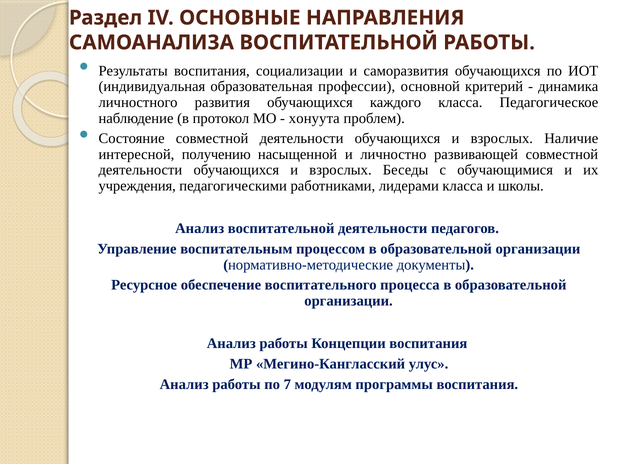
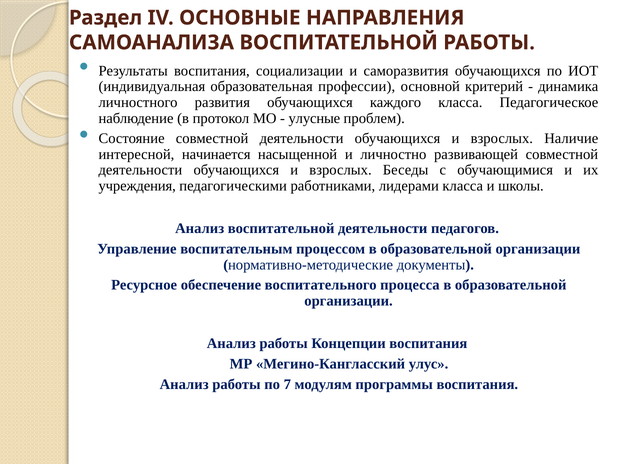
хонуута: хонуута -> улусные
получению: получению -> начинается
